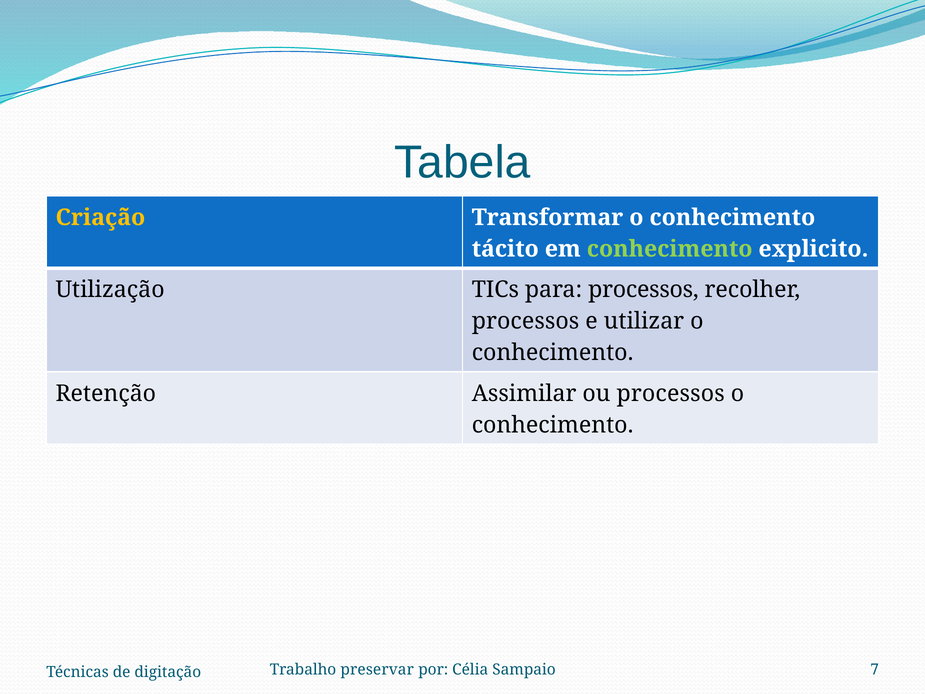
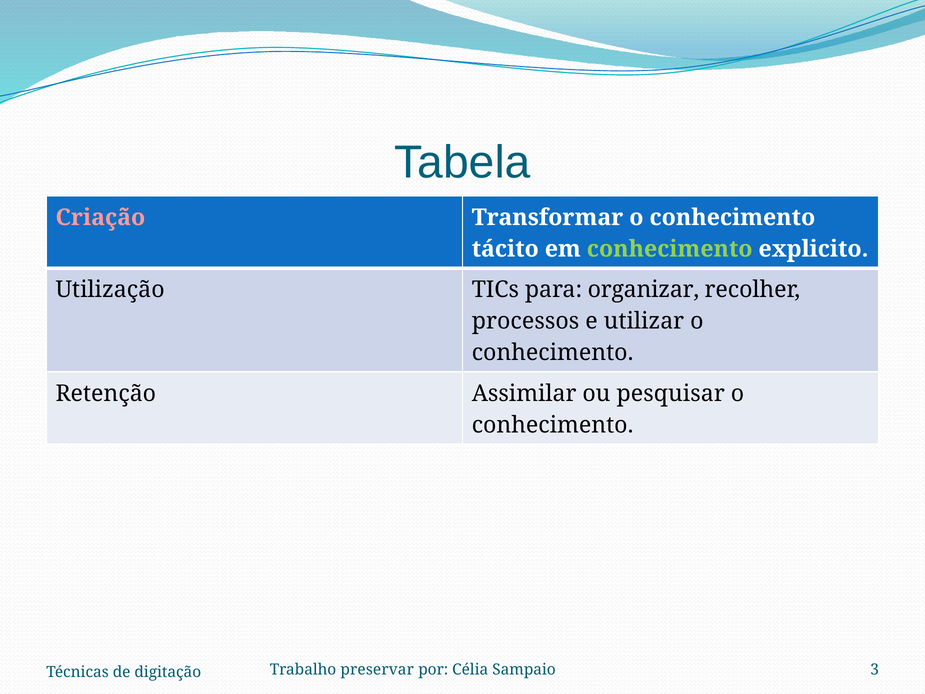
Criação colour: yellow -> pink
para processos: processos -> organizar
ou processos: processos -> pesquisar
7: 7 -> 3
